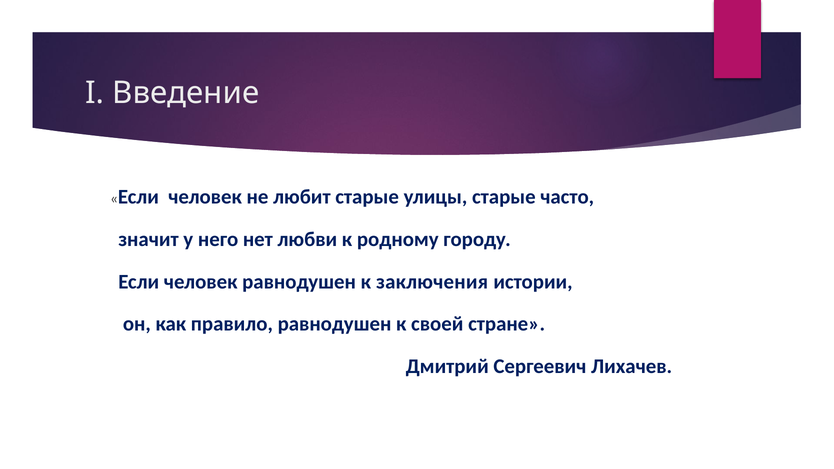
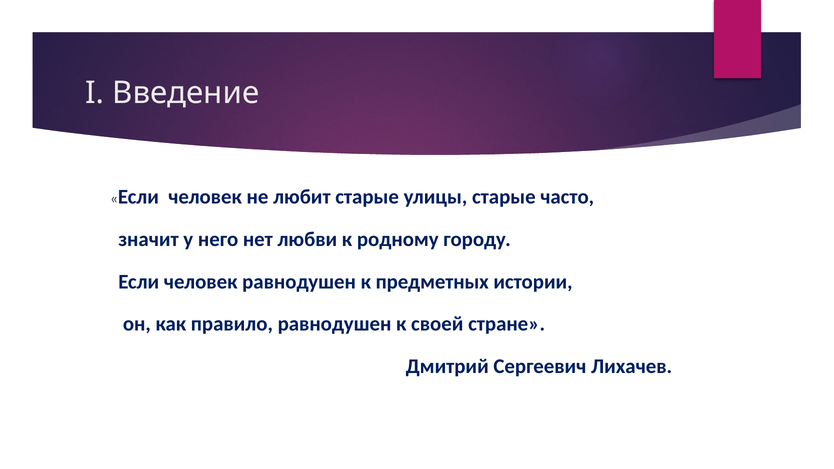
заключения: заключения -> предметных
